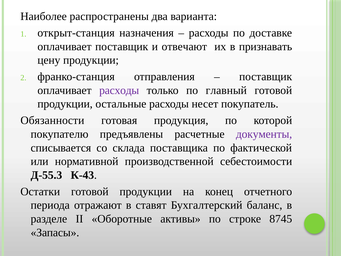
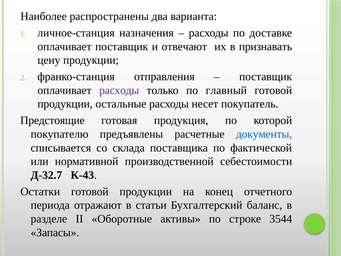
открыт-станция: открыт-станция -> личное-станция
Обязанности: Обязанности -> Предстоящие
документы colour: purple -> blue
Д-55.3: Д-55.3 -> Д-32.7
ставят: ставят -> статьи
8745: 8745 -> 3544
